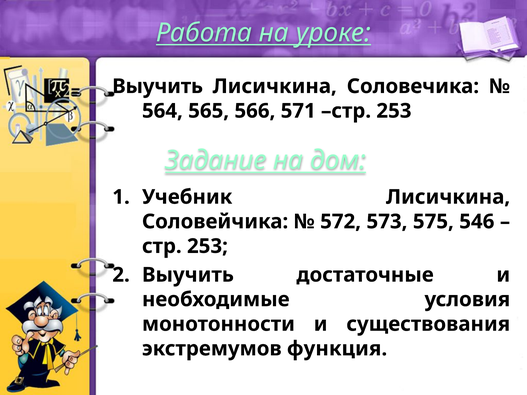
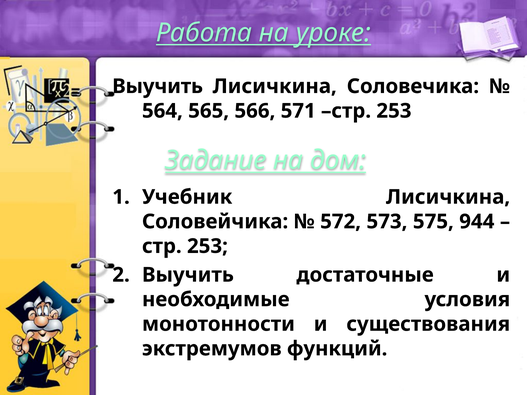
546: 546 -> 944
функция: функция -> функций
